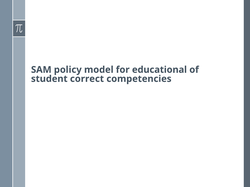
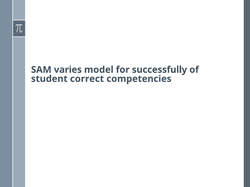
policy: policy -> varies
educational: educational -> successfully
